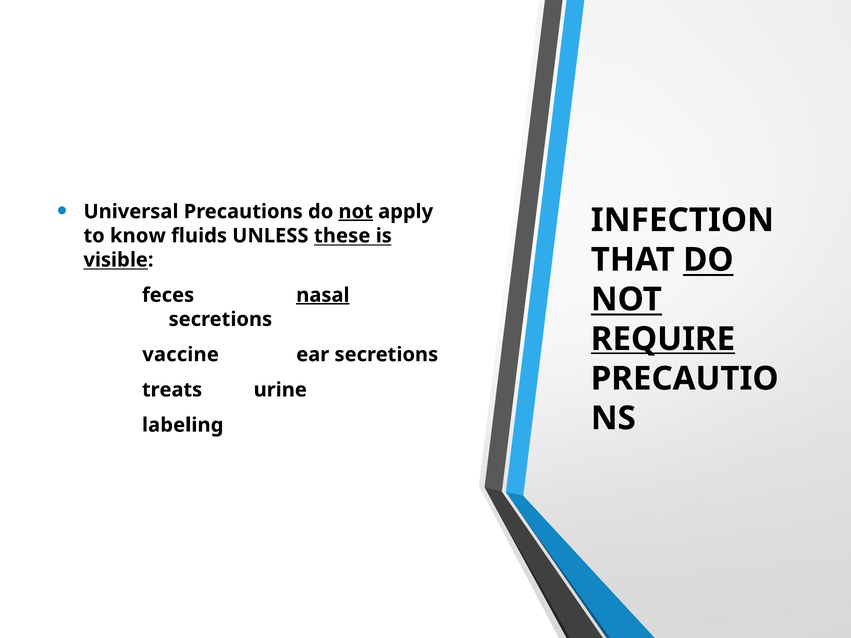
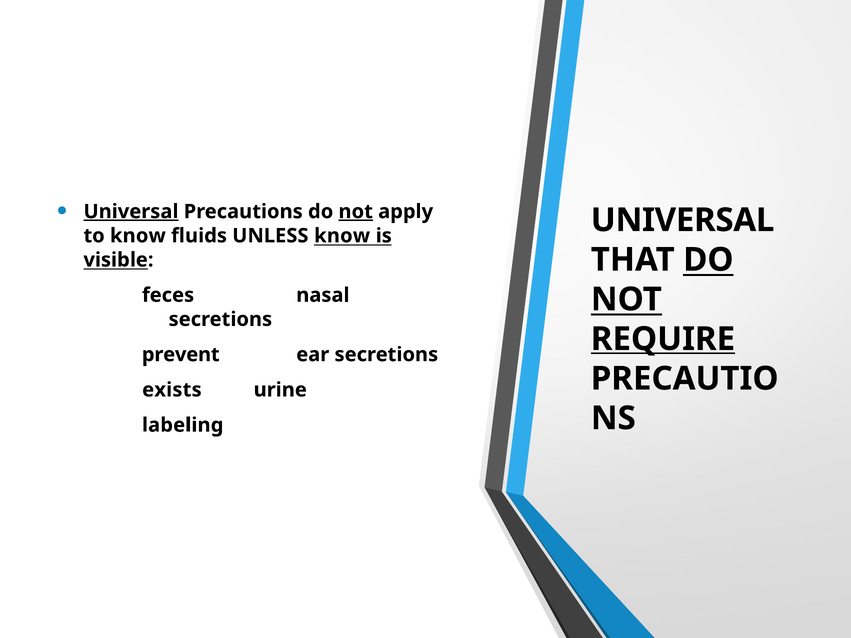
Universal at (131, 212) underline: none -> present
INFECTION at (682, 220): INFECTION -> UNIVERSAL
UNLESS these: these -> know
nasal underline: present -> none
vaccine: vaccine -> prevent
treats: treats -> exists
